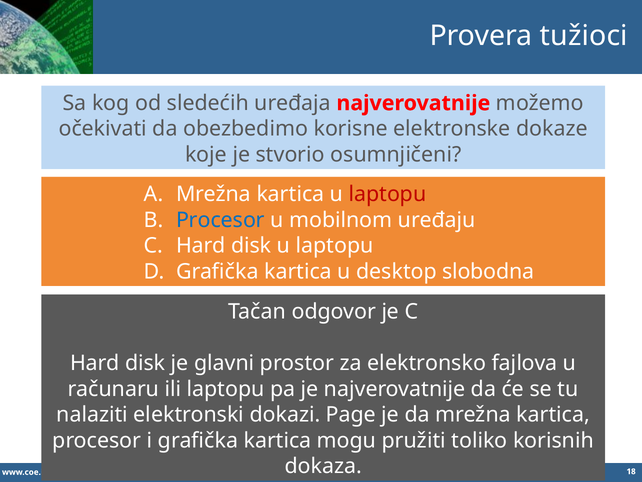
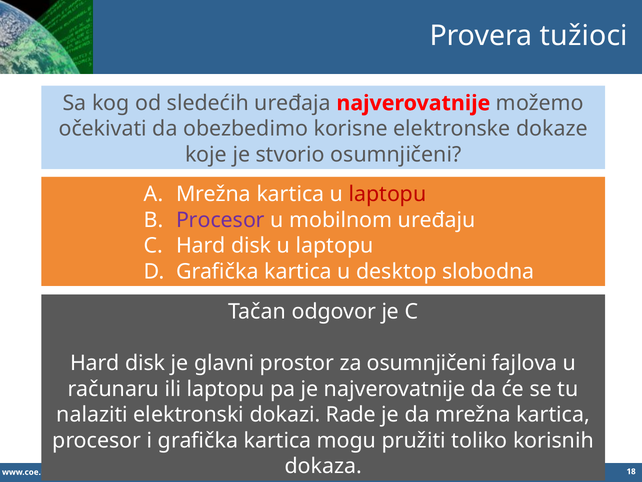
Procesor at (220, 220) colour: blue -> purple
za elektronsko: elektronsko -> osumnjičeni
Page: Page -> Rade
